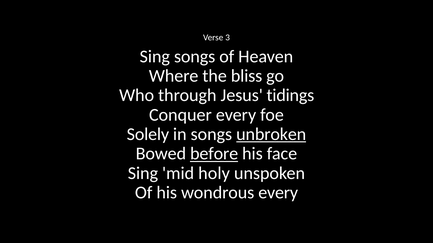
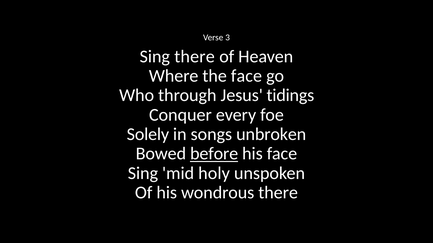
Sing songs: songs -> there
the bliss: bliss -> face
unbroken underline: present -> none
wondrous every: every -> there
